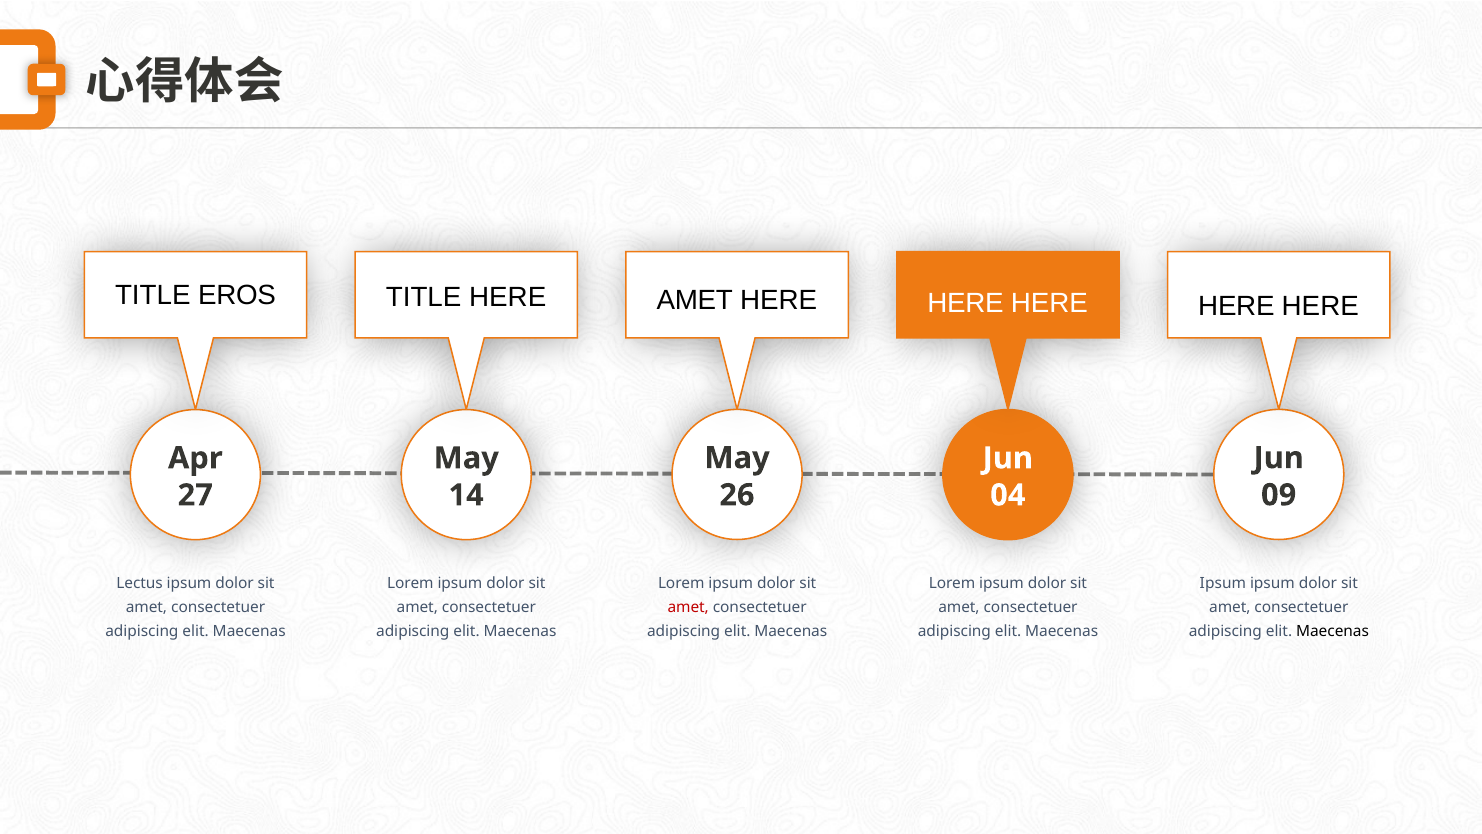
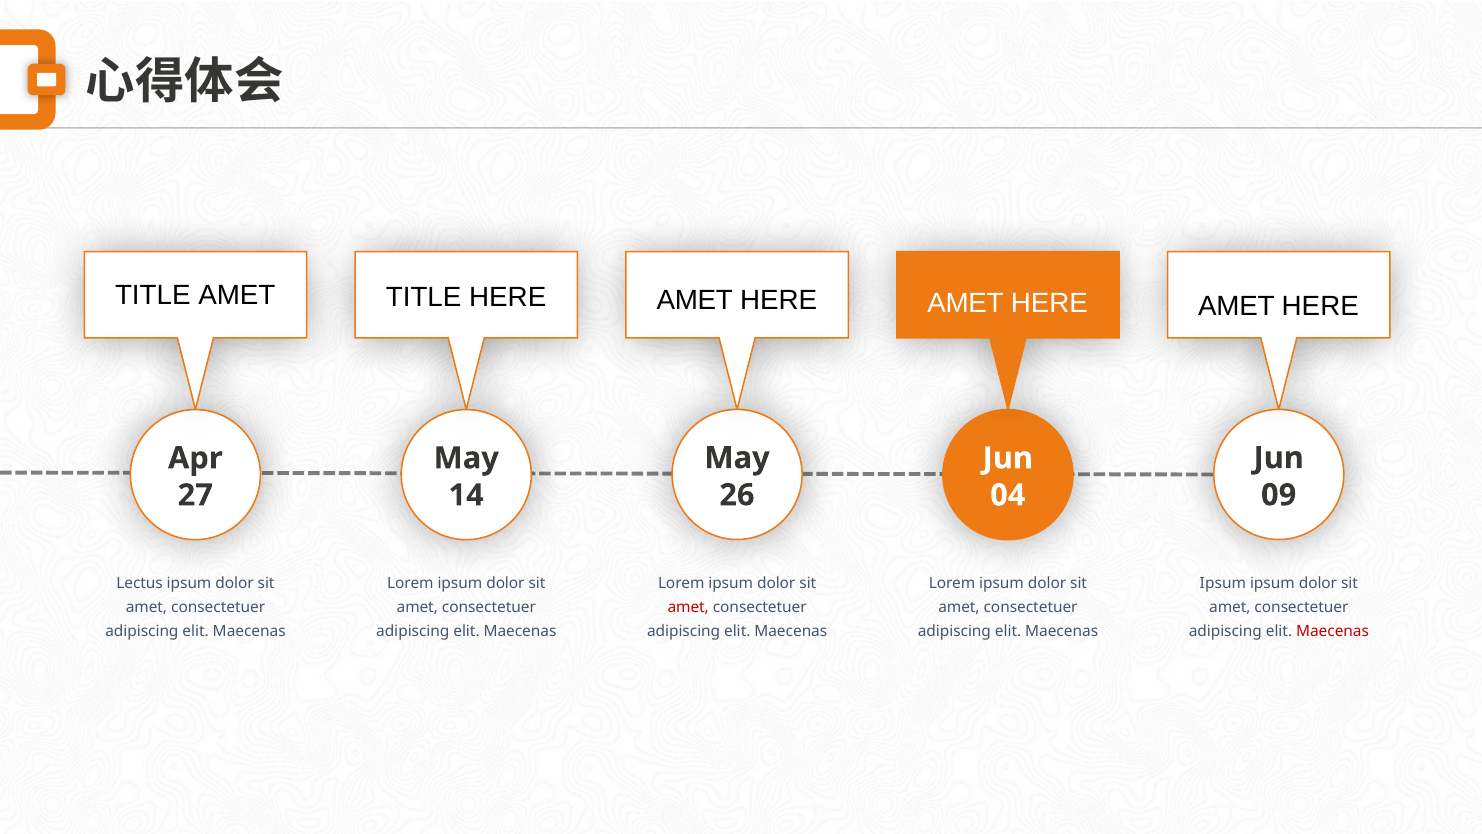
TITLE EROS: EROS -> AMET
HERE at (965, 303): HERE -> AMET
HERE at (1236, 306): HERE -> AMET
Maecenas at (1333, 631) colour: black -> red
